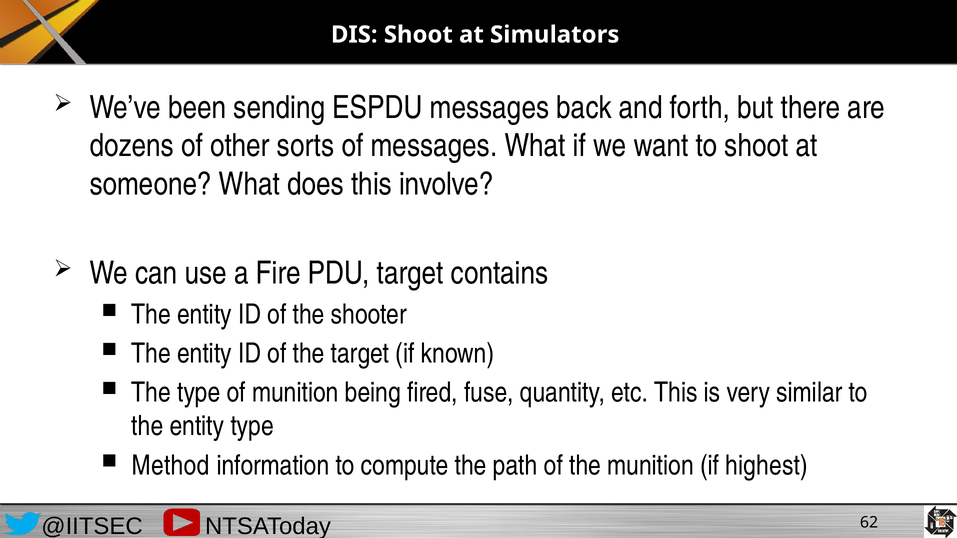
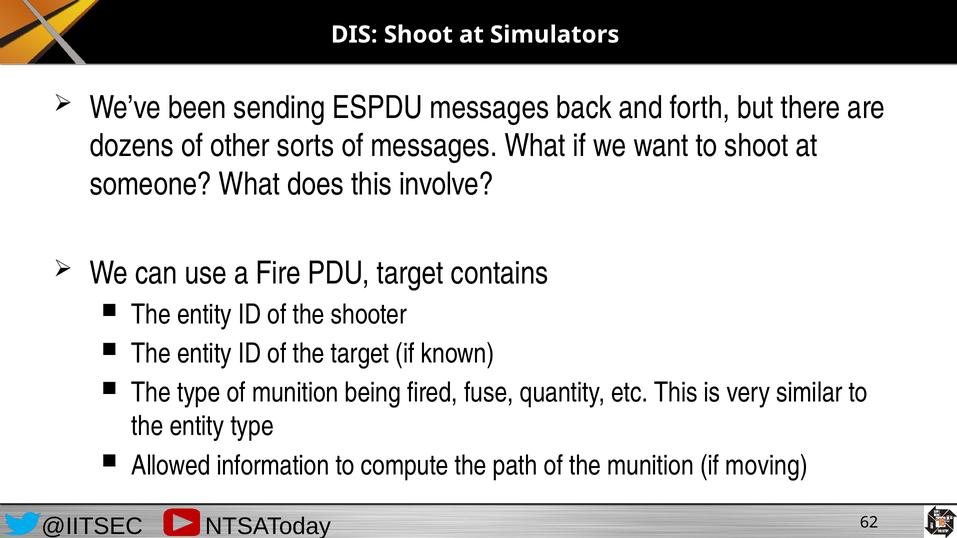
Method: Method -> Allowed
highest: highest -> moving
